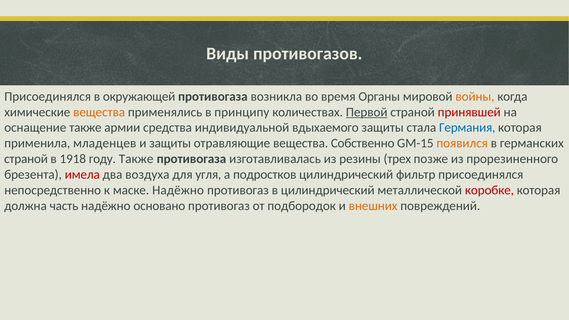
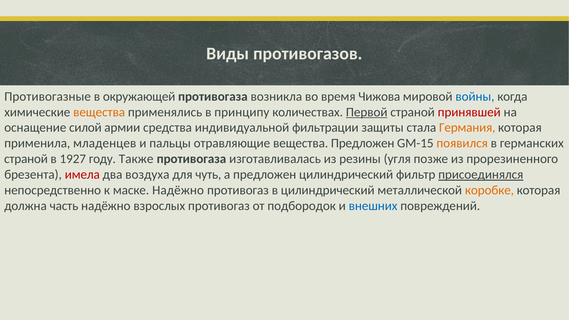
Присоединялся at (48, 96): Присоединялся -> Противогазные
Органы: Органы -> Чижова
войны colour: orange -> blue
оснащение также: также -> силой
вдыхаемого: вдыхаемого -> фильтрации
Германия colour: blue -> orange
и защиты: защиты -> пальцы
вещества Собственно: Собственно -> Предложен
1918: 1918 -> 1927
трех: трех -> угля
угля: угля -> чуть
а подростков: подростков -> предложен
присоединялся at (481, 175) underline: none -> present
коробке colour: red -> orange
основано: основано -> взрослых
внешних colour: orange -> blue
